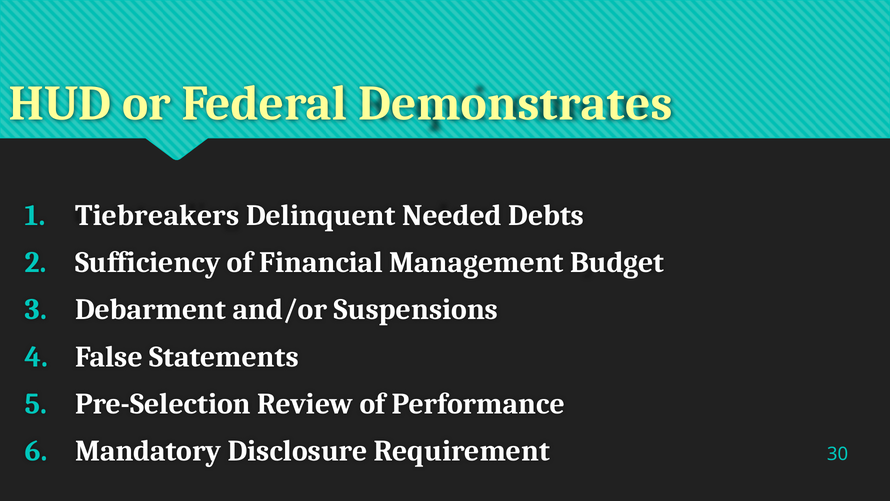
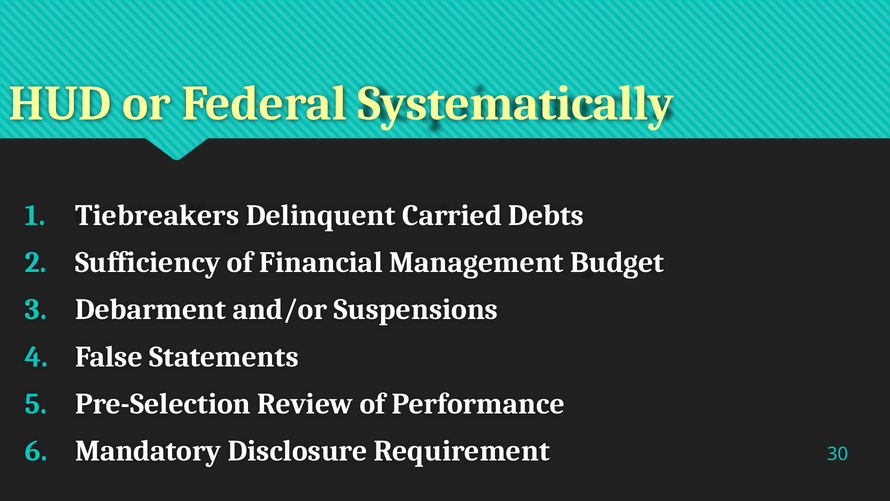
Demonstrates: Demonstrates -> Systematically
Needed: Needed -> Carried
